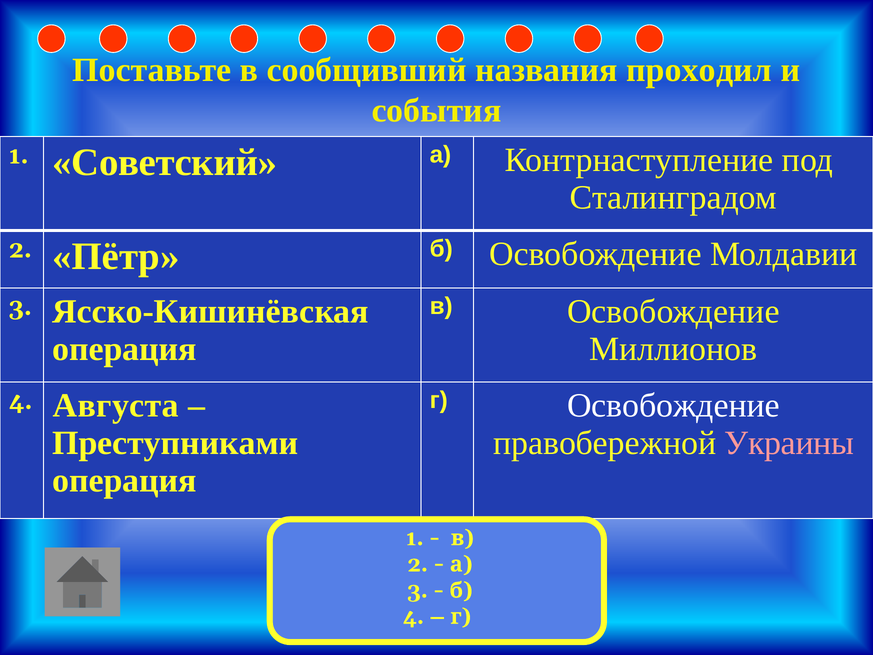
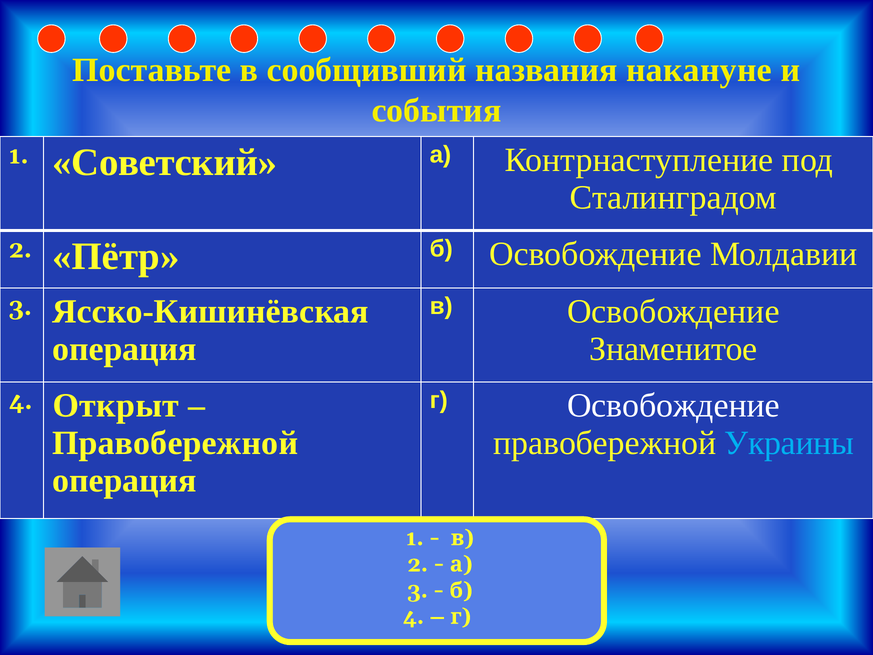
проходил: проходил -> накануне
Миллионов: Миллионов -> Знаменитое
Августа: Августа -> Открыт
Преступниками at (175, 443): Преступниками -> Правобережной
Украины colour: pink -> light blue
